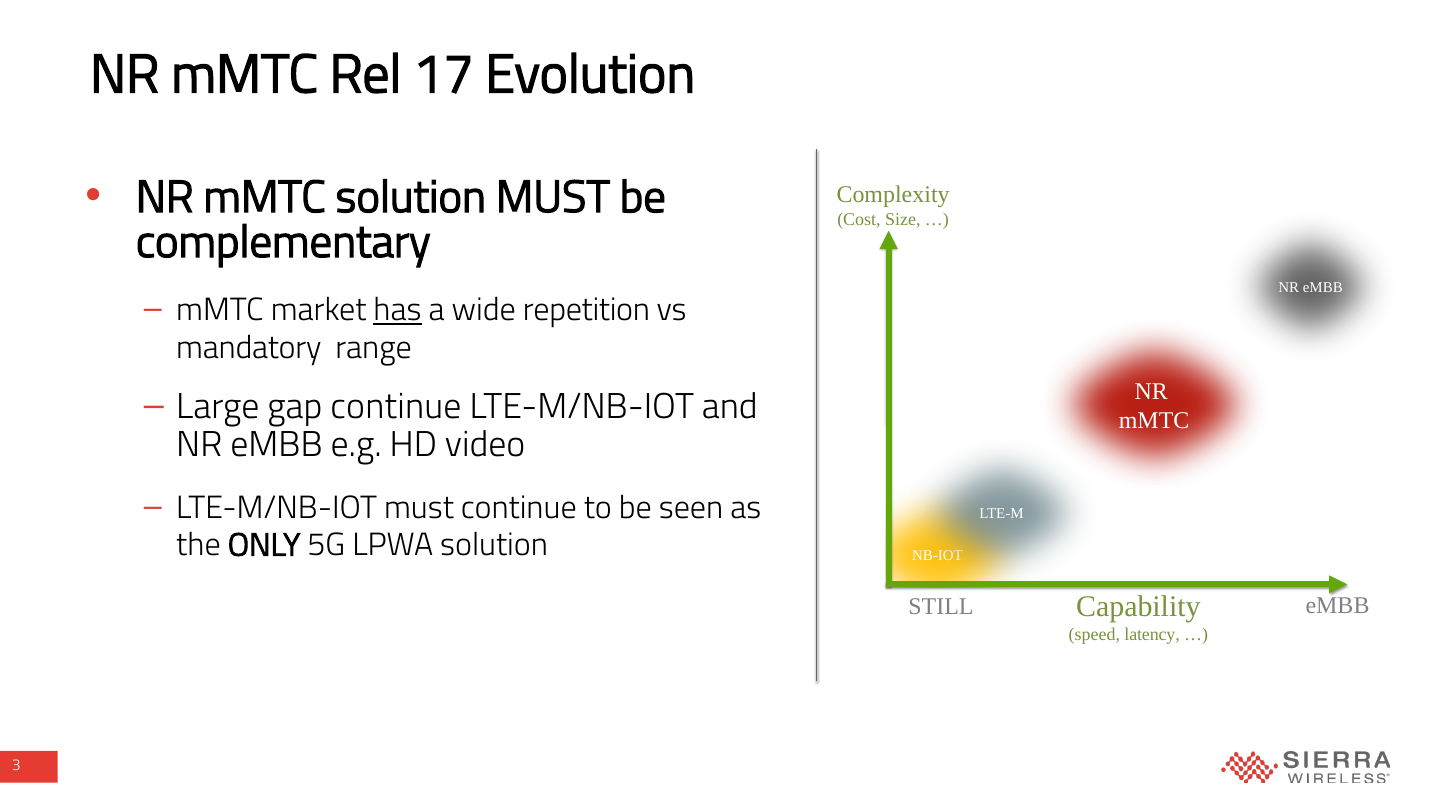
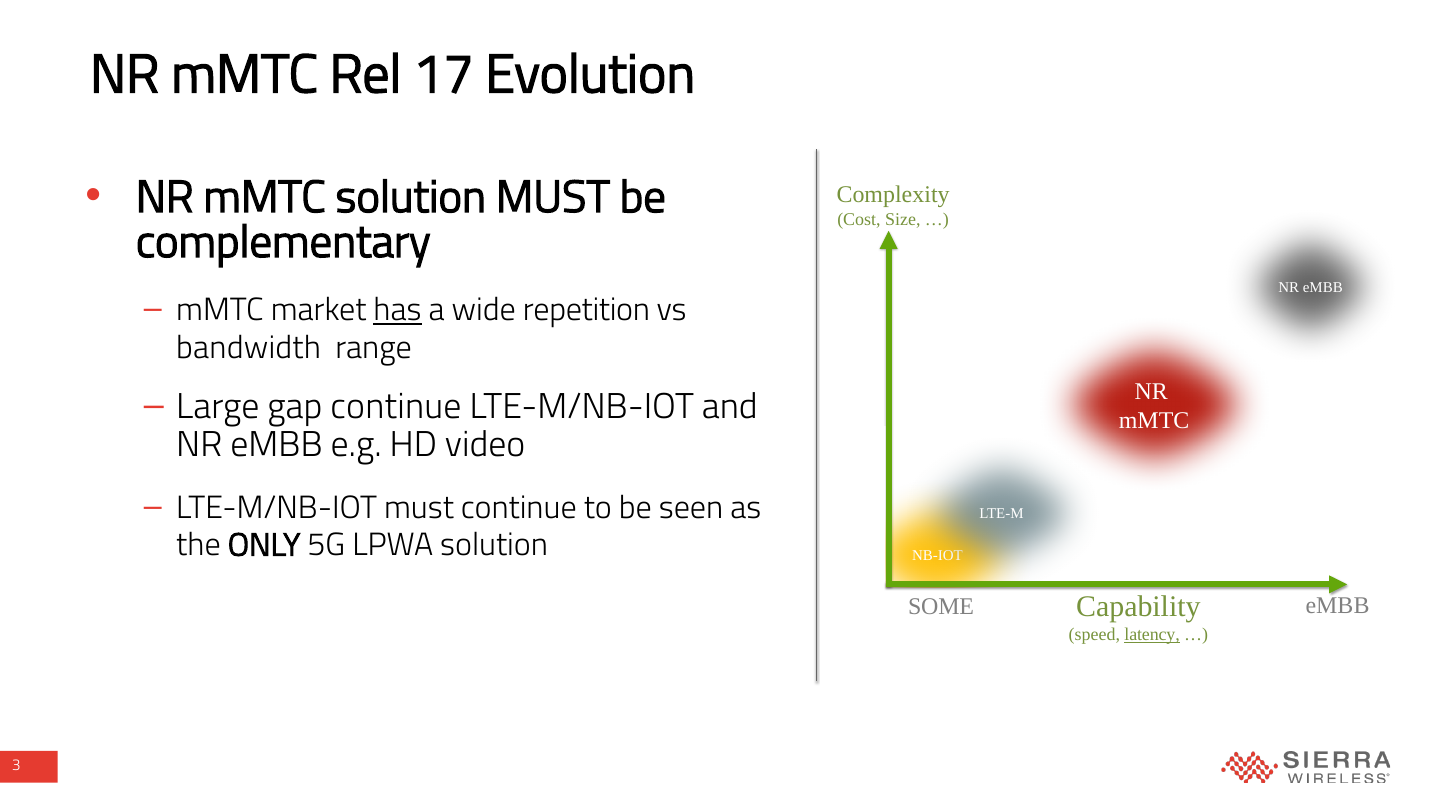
mandatory: mandatory -> bandwidth
STILL: STILL -> SOME
latency underline: none -> present
